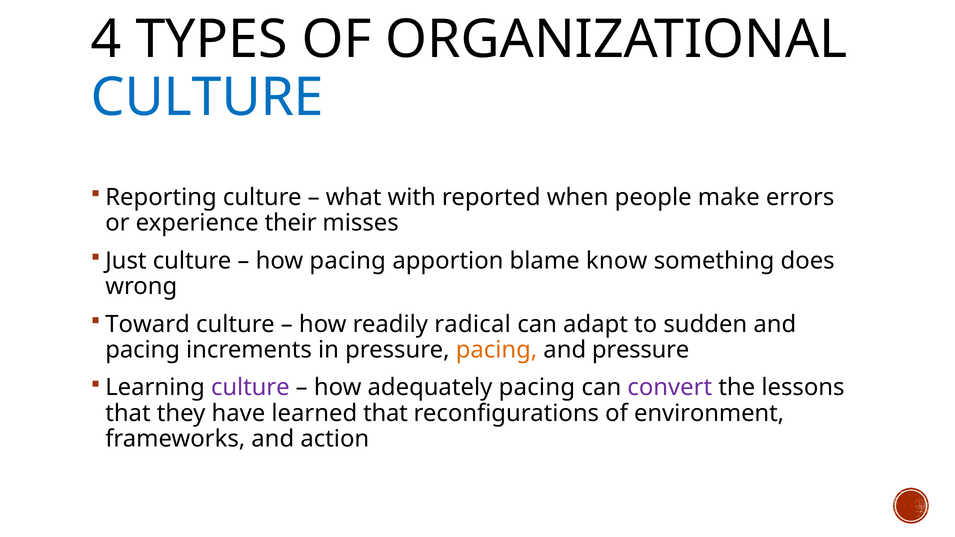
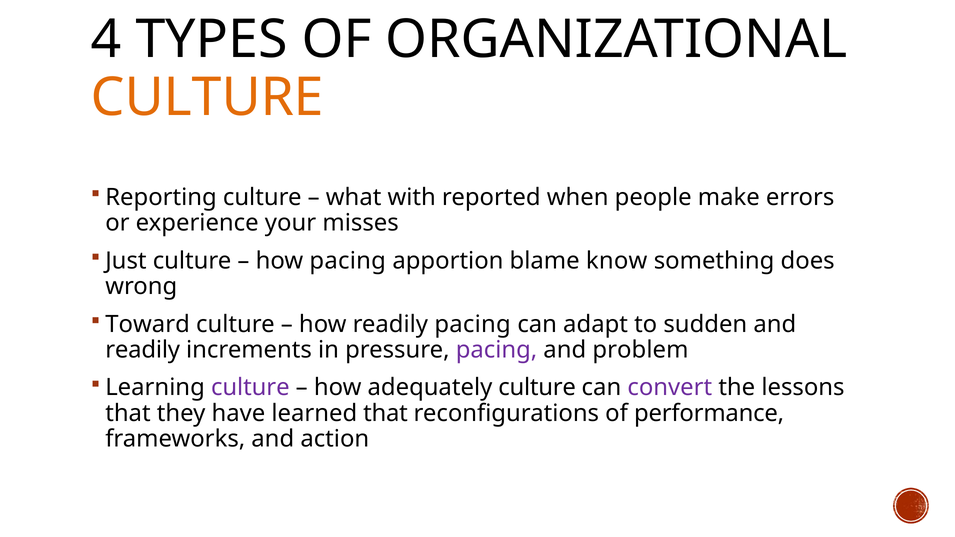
CULTURE at (207, 97) colour: blue -> orange
their: their -> your
readily radical: radical -> pacing
pacing at (143, 350): pacing -> readily
pacing at (497, 350) colour: orange -> purple
and pressure: pressure -> problem
adequately pacing: pacing -> culture
environment: environment -> performance
